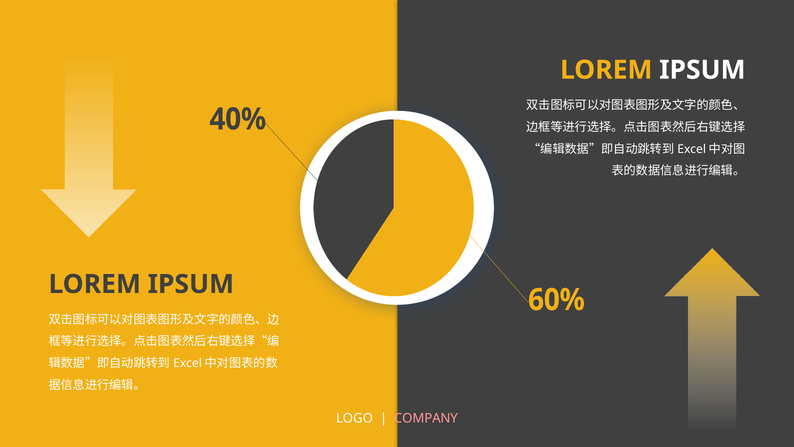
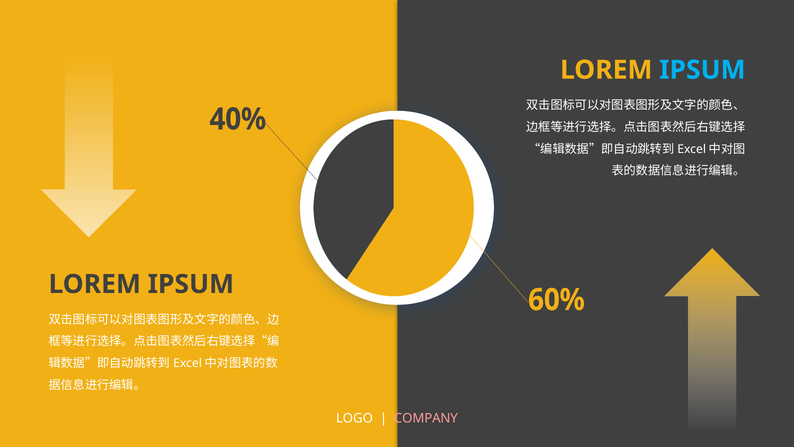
IPSUM at (702, 70) colour: white -> light blue
